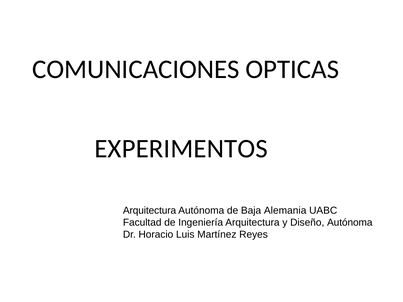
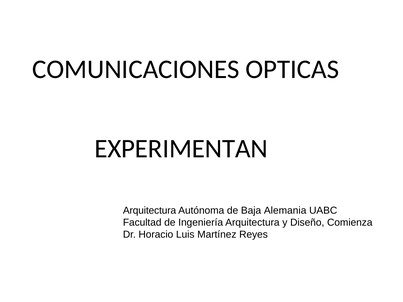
EXPERIMENTOS: EXPERIMENTOS -> EXPERIMENTAN
Diseño Autónoma: Autónoma -> Comienza
